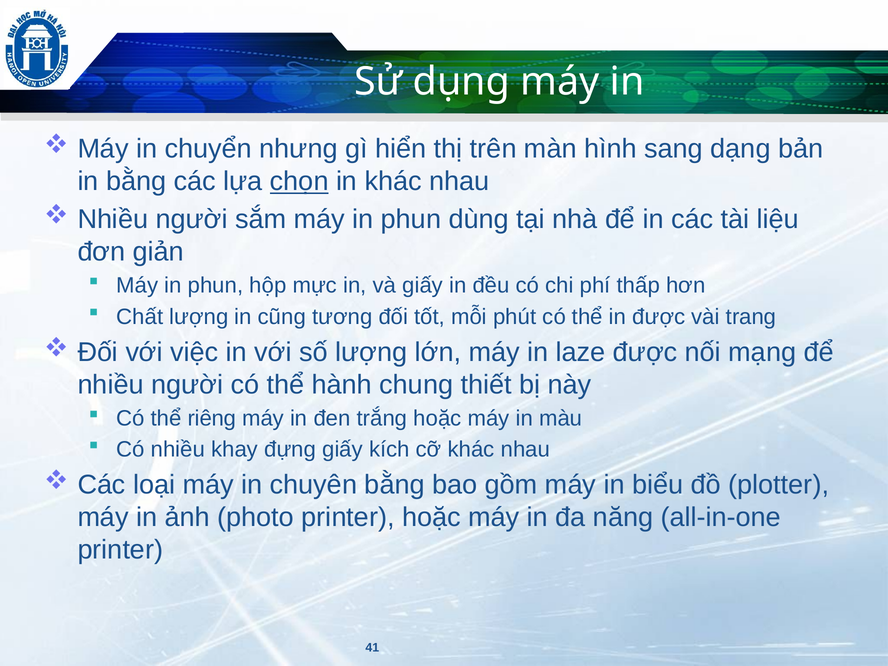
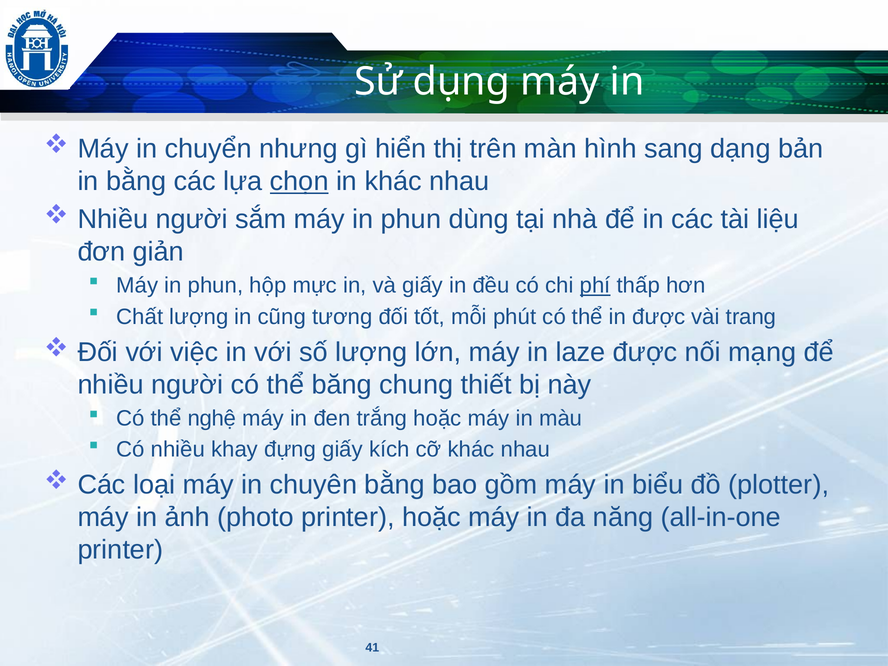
phí underline: none -> present
hành: hành -> băng
riêng: riêng -> nghệ
